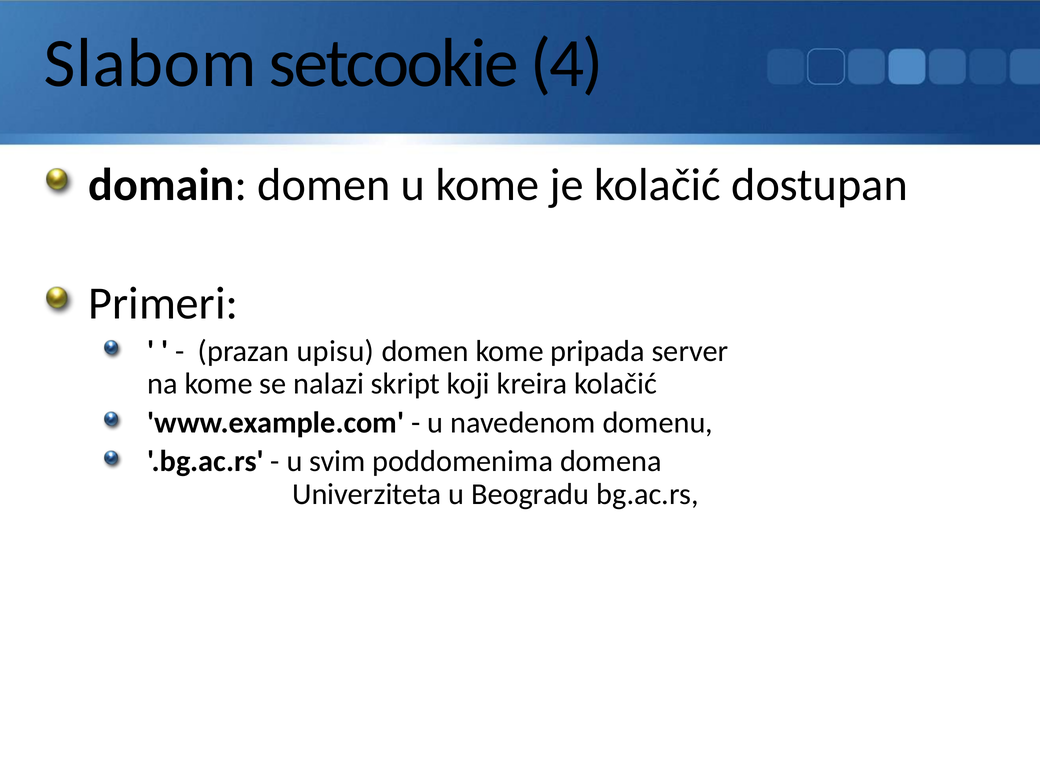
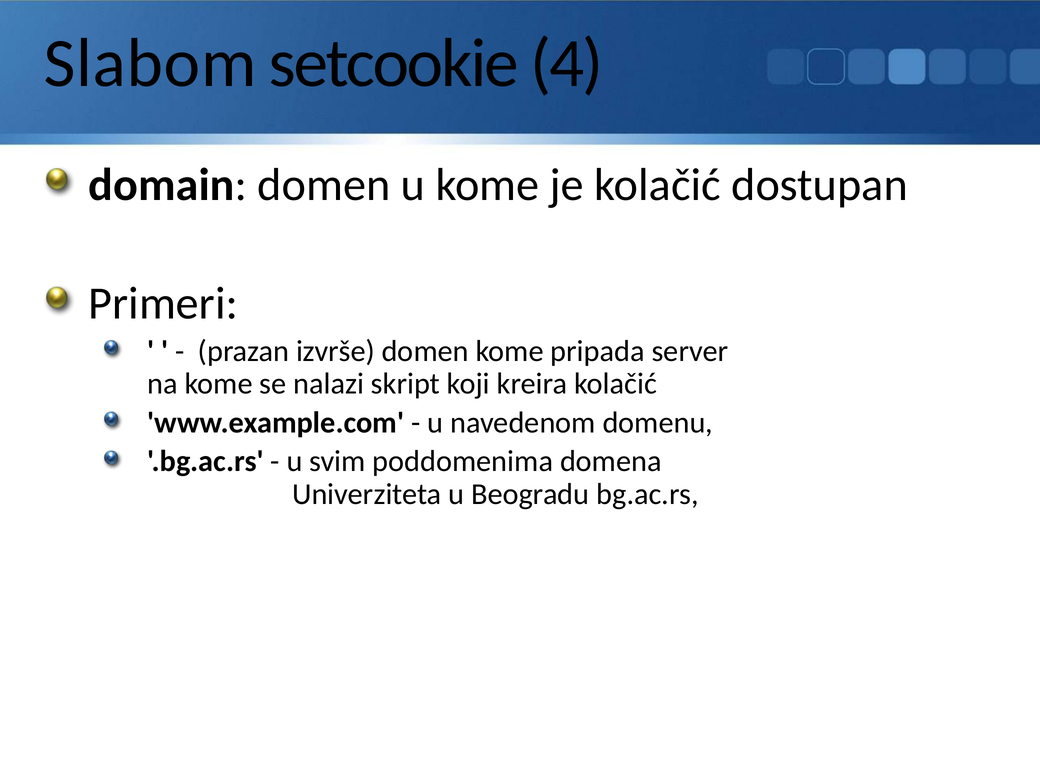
upisu: upisu -> izvrše
